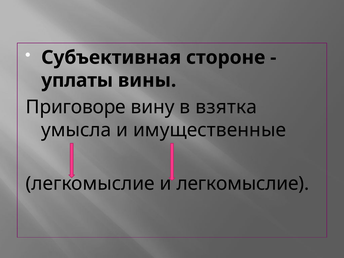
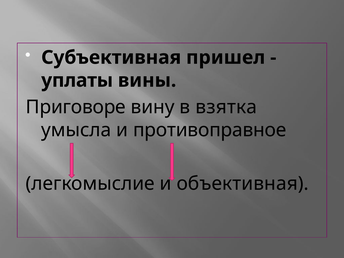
стороне: стороне -> пришел
имущественные: имущественные -> противоправное
и легкомыслие: легкомыслие -> объективная
